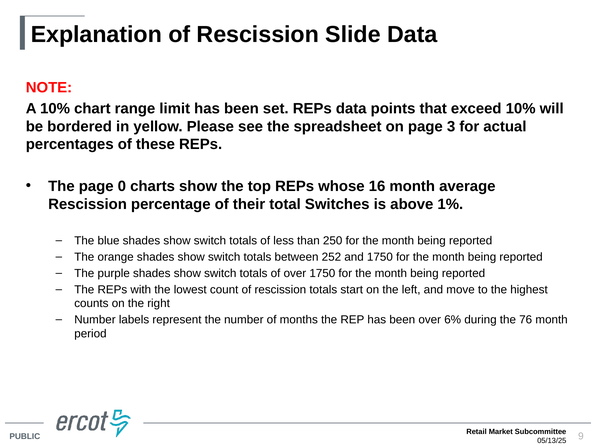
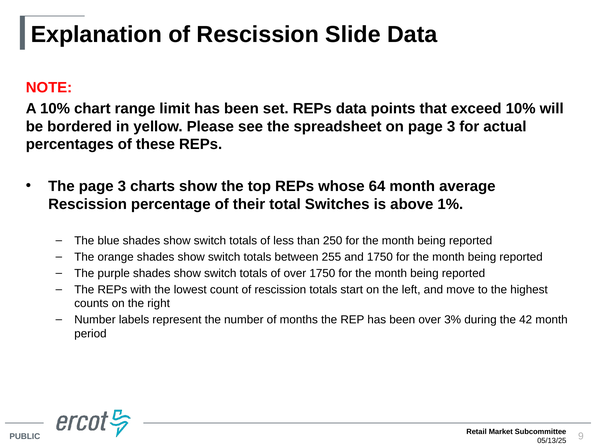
The page 0: 0 -> 3
16: 16 -> 64
252: 252 -> 255
6%: 6% -> 3%
76: 76 -> 42
